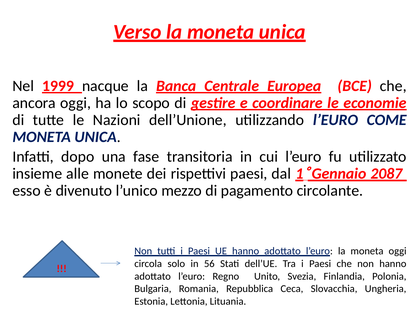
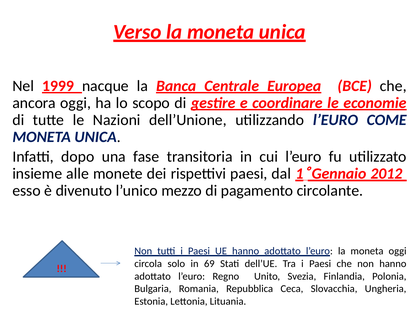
2087: 2087 -> 2012
56: 56 -> 69
